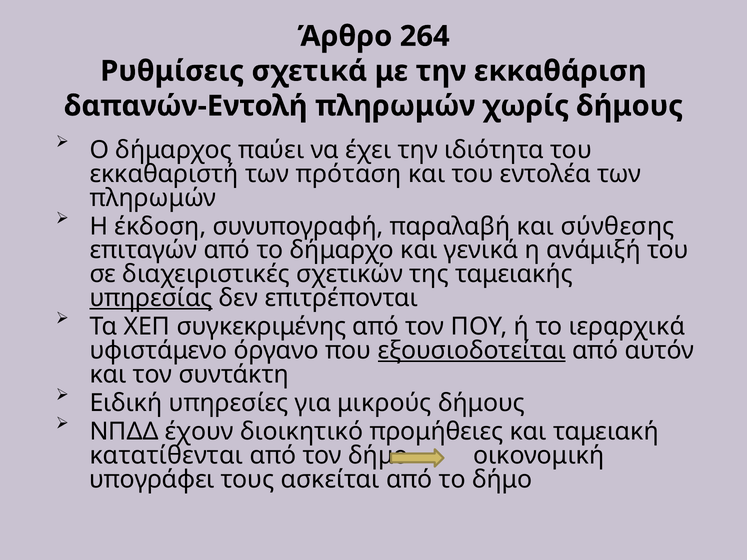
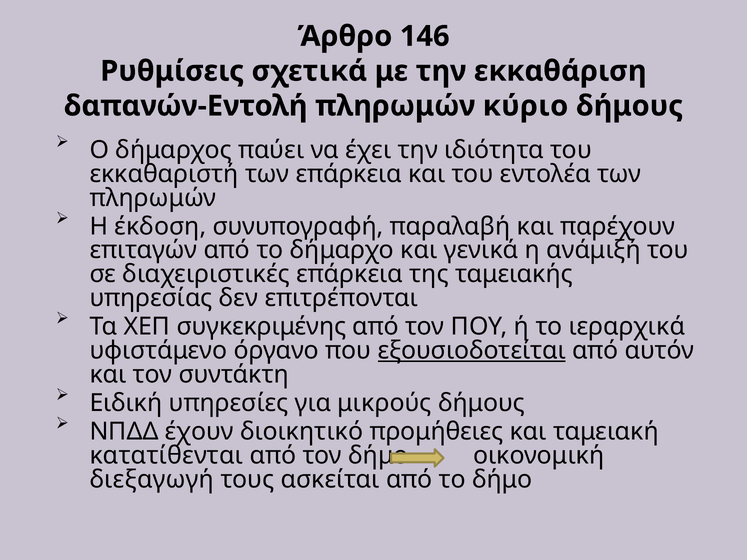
264: 264 -> 146
χωρίς: χωρίς -> κύριο
των πρόταση: πρόταση -> επάρκεια
σύνθεσης: σύνθεσης -> παρέχουν
διαχειριστικές σχετικών: σχετικών -> επάρκεια
υπηρεσίας underline: present -> none
υπογράφει: υπογράφει -> διεξαγωγή
